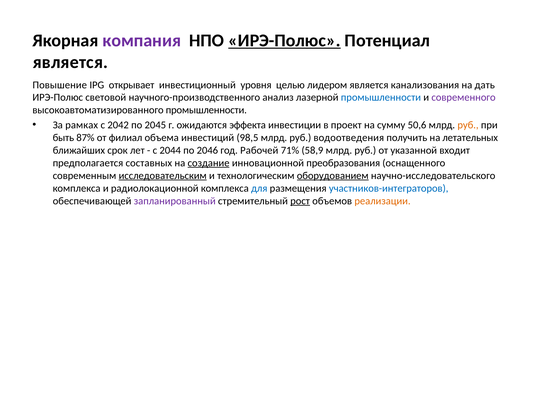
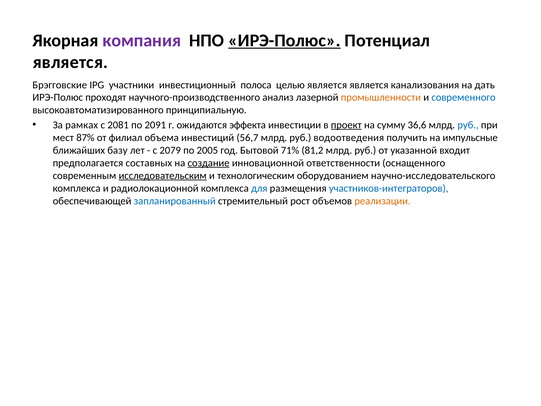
Повышение: Повышение -> Брэгговские
открывает: открывает -> участники
уровня: уровня -> полоса
целью лидером: лидером -> является
световой: световой -> проходят
промышленности at (381, 97) colour: blue -> orange
современного colour: purple -> blue
высокоавтоматизированного промышленности: промышленности -> принципиальную
2042: 2042 -> 2081
2045: 2045 -> 2091
проект underline: none -> present
50,6: 50,6 -> 36,6
руб at (468, 125) colour: orange -> blue
быть: быть -> мест
98,5: 98,5 -> 56,7
летательных: летательных -> импульсные
срок: срок -> базу
2044: 2044 -> 2079
2046: 2046 -> 2005
Рабочей: Рабочей -> Бытовой
58,9: 58,9 -> 81,2
преобразования: преобразования -> ответственности
оборудованием underline: present -> none
запланированный colour: purple -> blue
рост underline: present -> none
